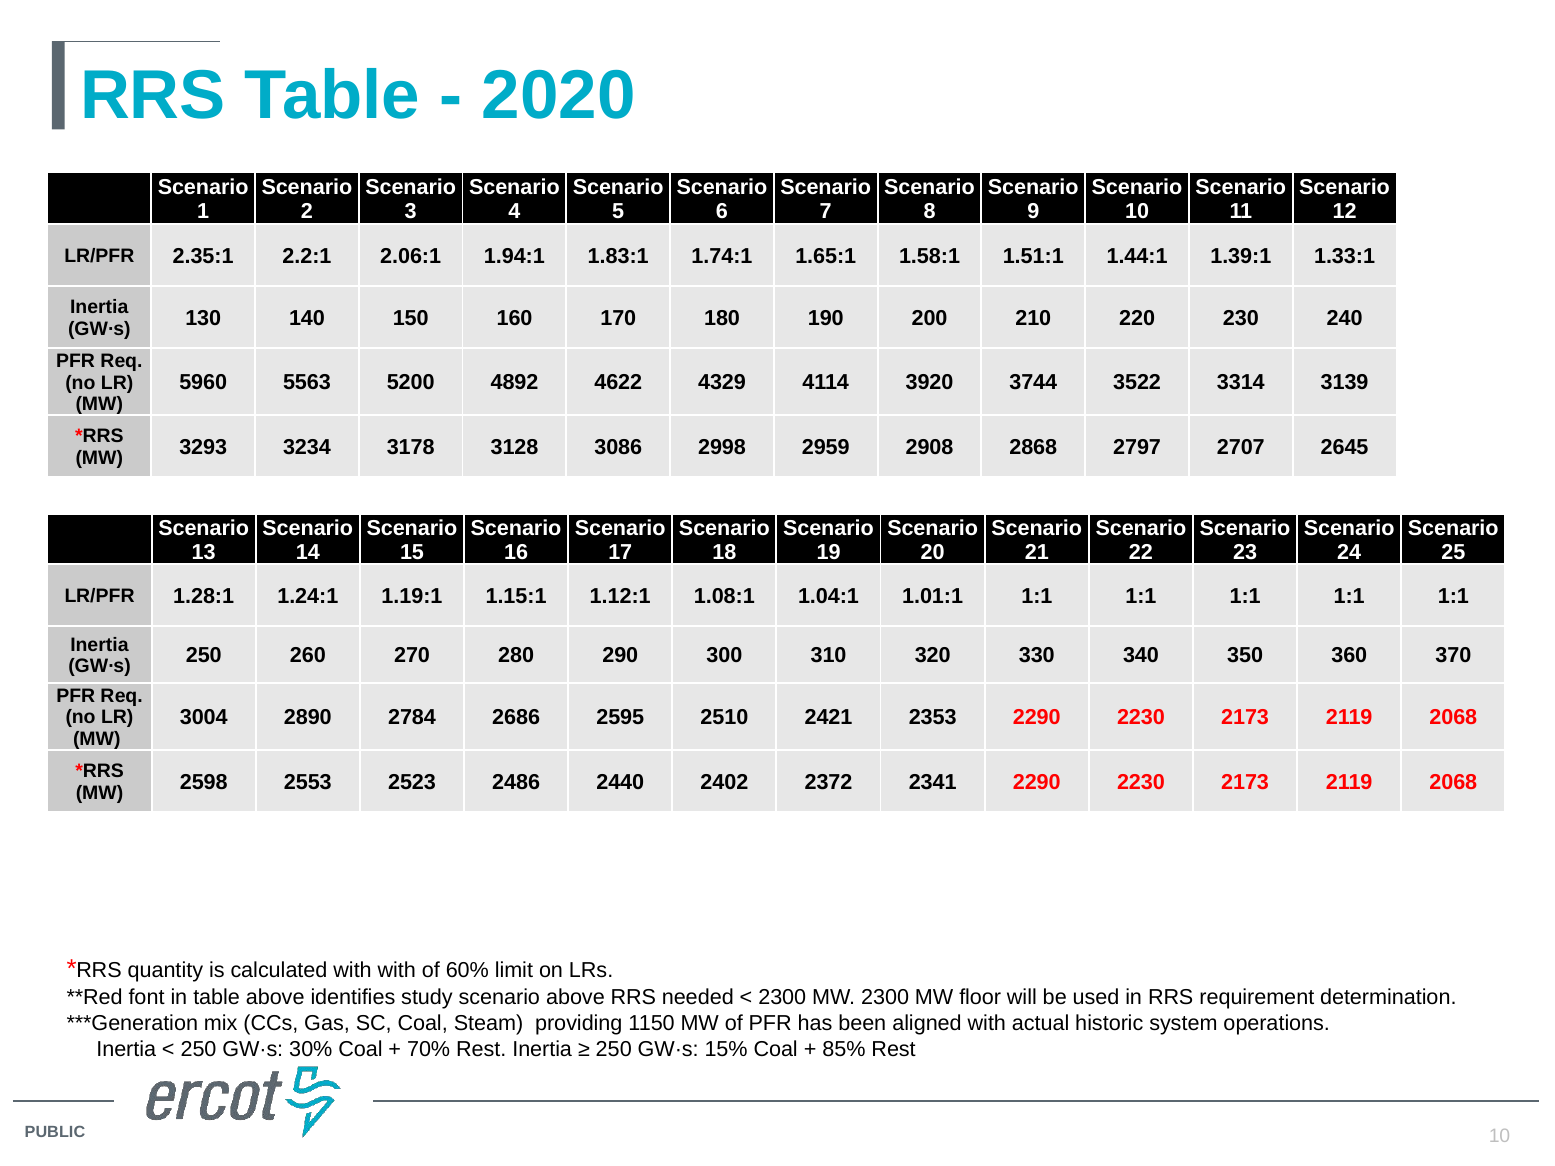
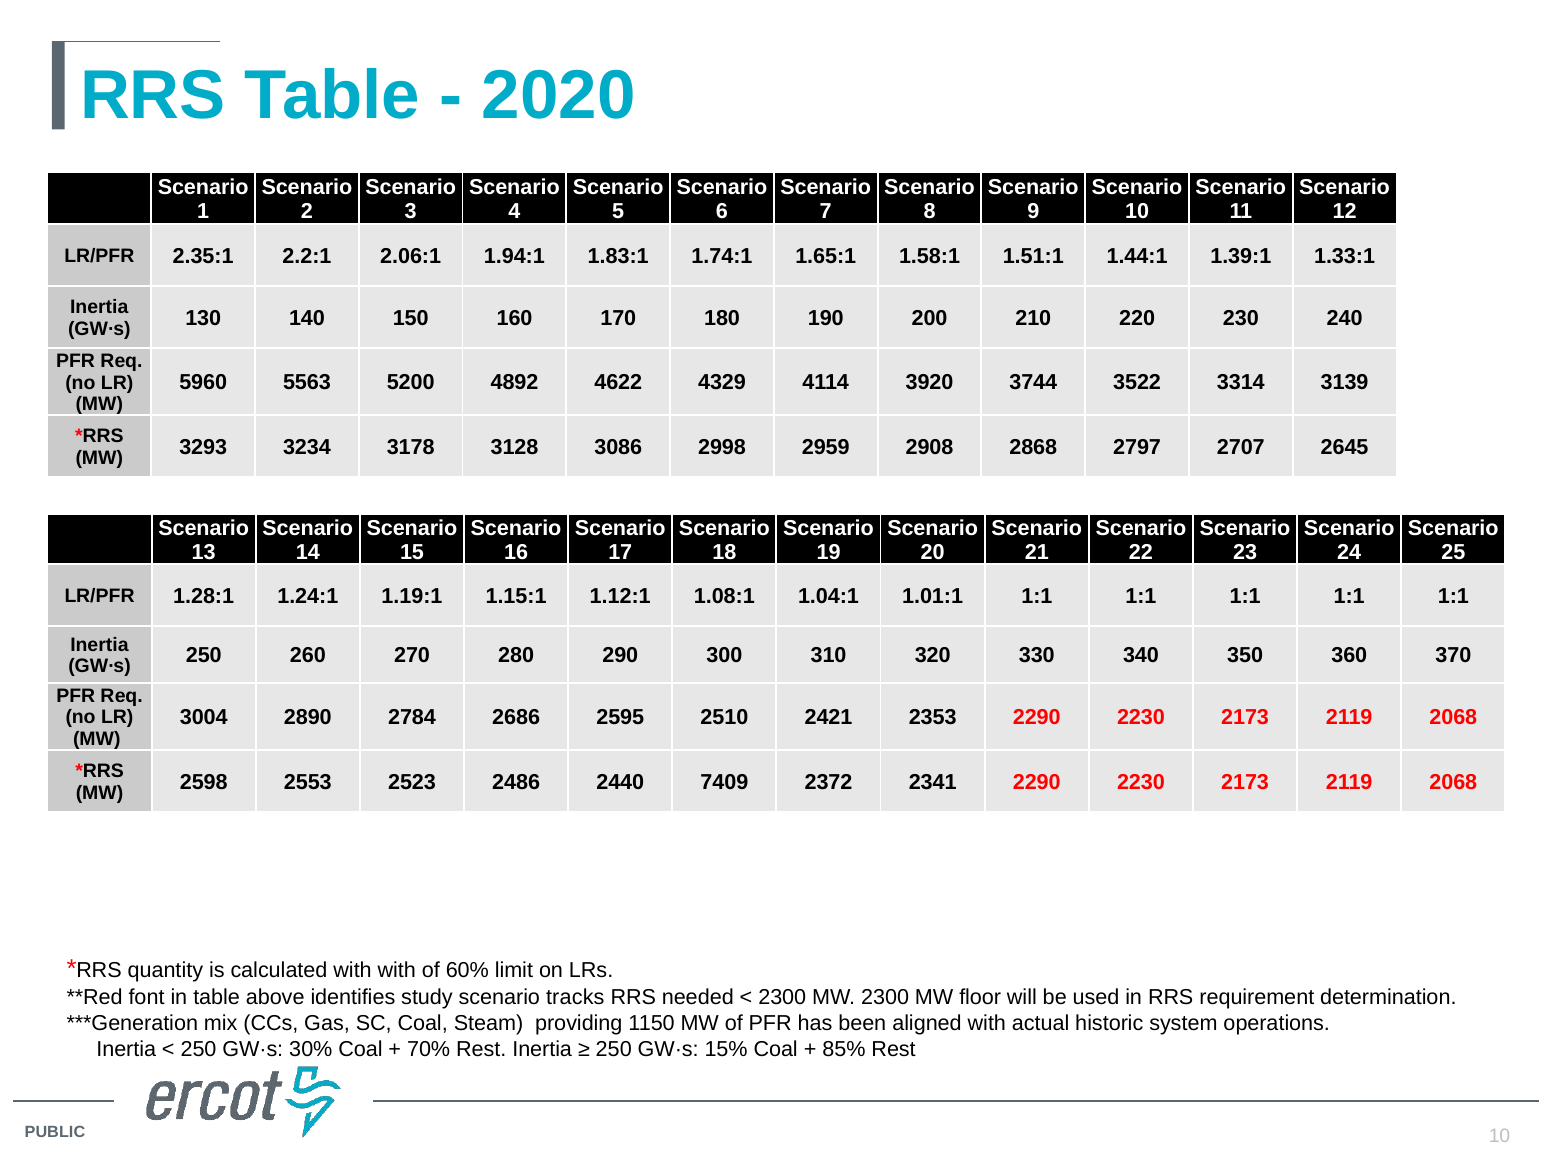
2402: 2402 -> 7409
scenario above: above -> tracks
